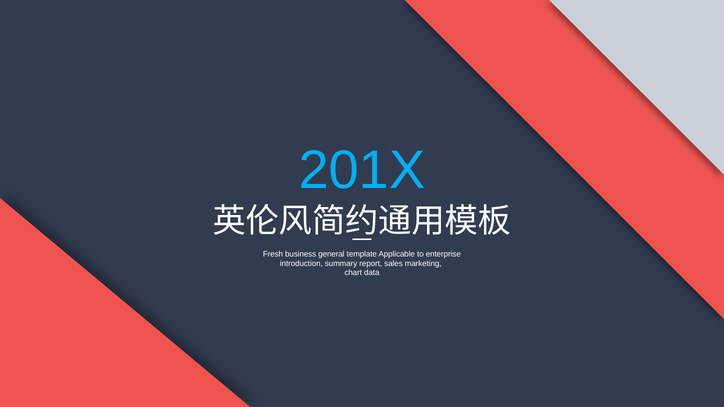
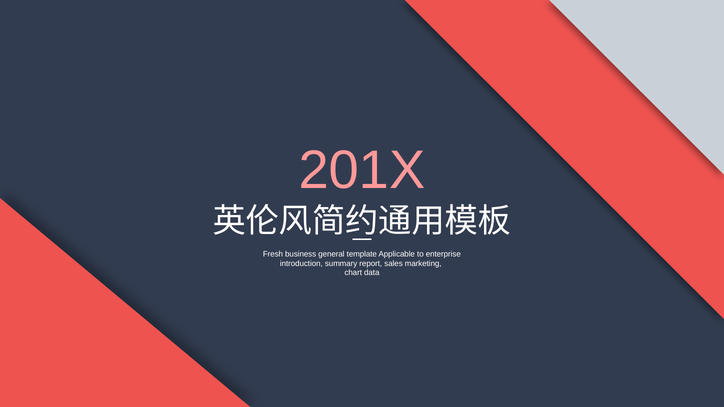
201X colour: light blue -> pink
